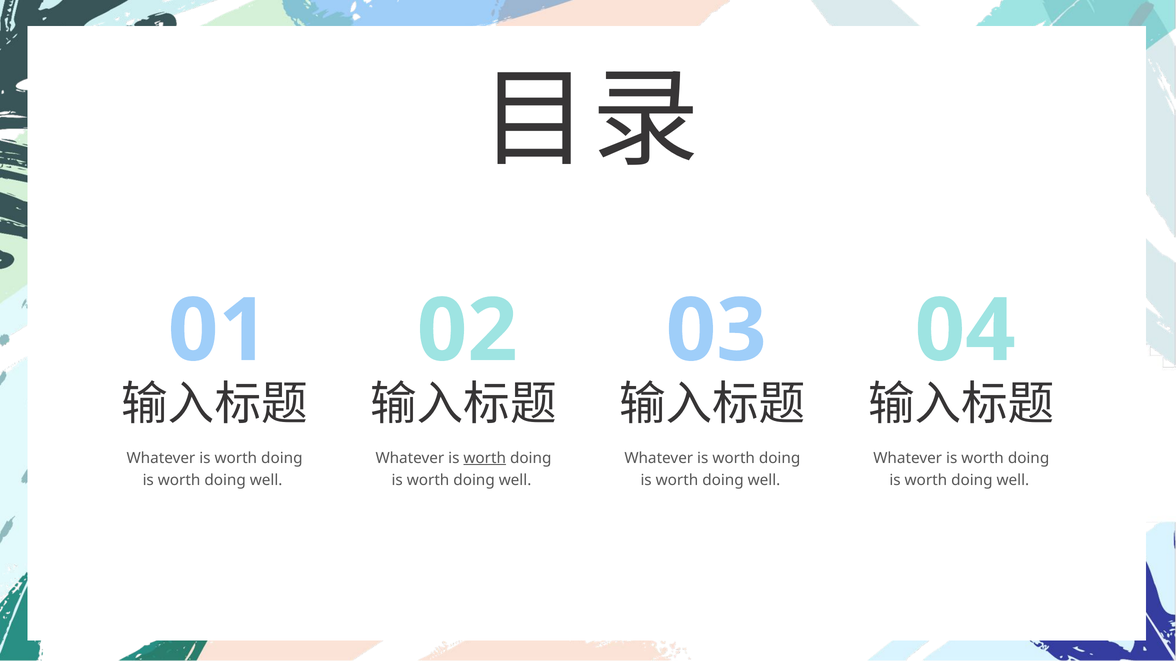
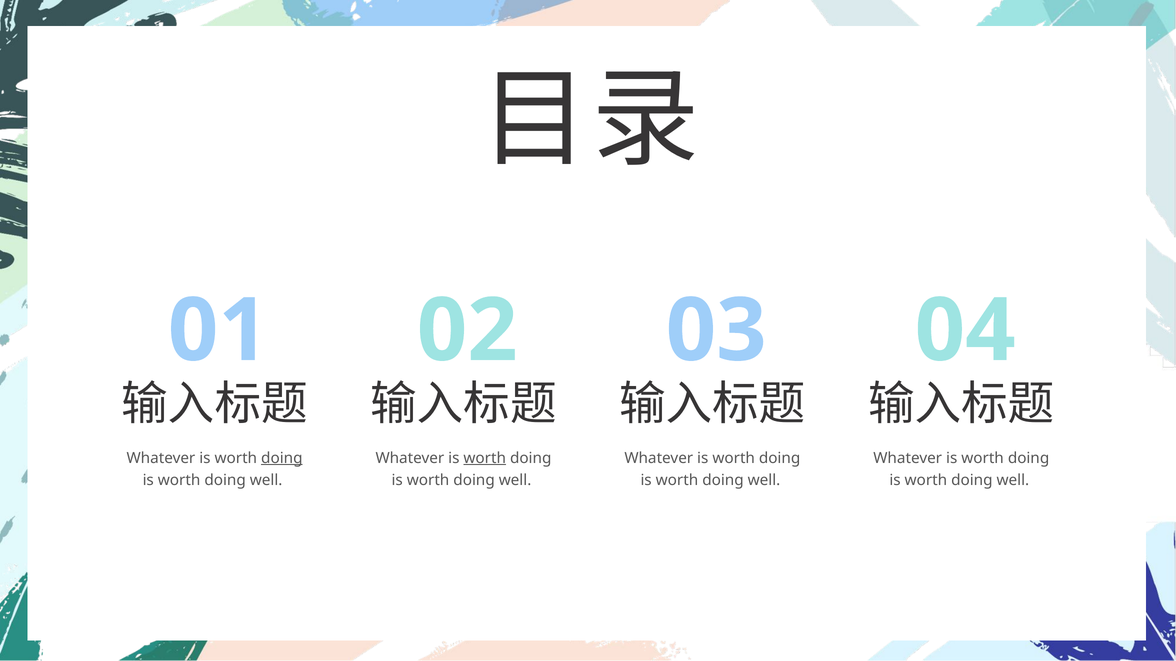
doing at (282, 459) underline: none -> present
